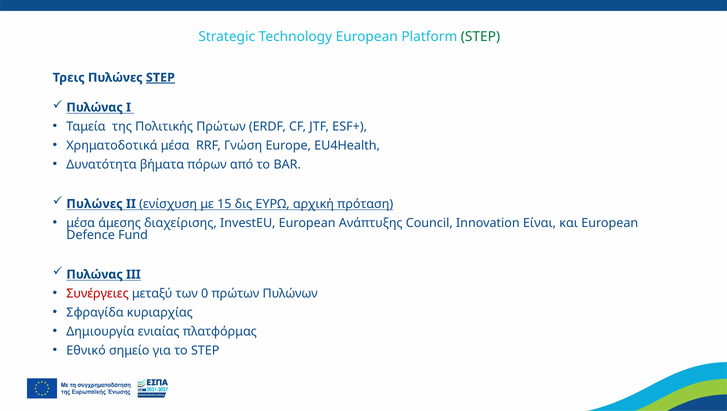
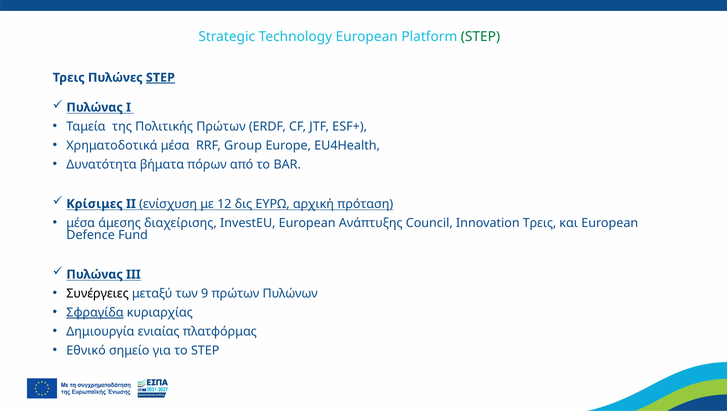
Γνώση: Γνώση -> Group
Πυλώνες at (95, 204): Πυλώνες -> Κρίσιμες
15: 15 -> 12
Innovation Είναι: Είναι -> Τρεις
Συνέργειες colour: red -> black
0: 0 -> 9
Σφραγίδα underline: none -> present
